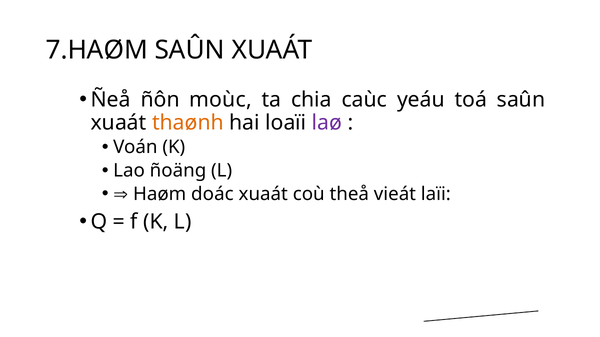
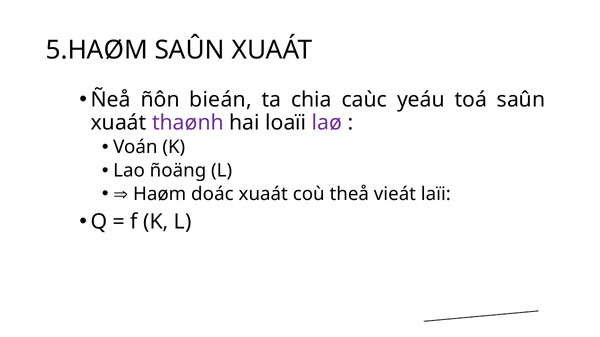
7.HAØM: 7.HAØM -> 5.HAØM
moùc: moùc -> bieán
thaønh colour: orange -> purple
